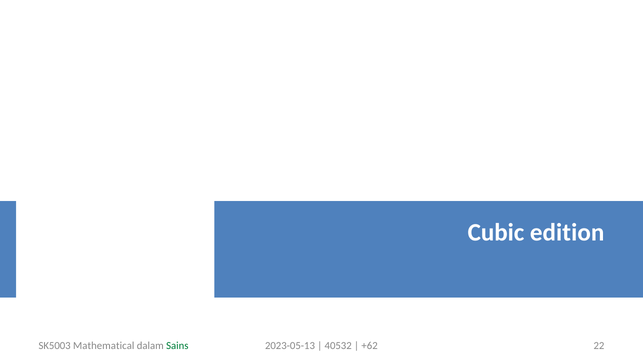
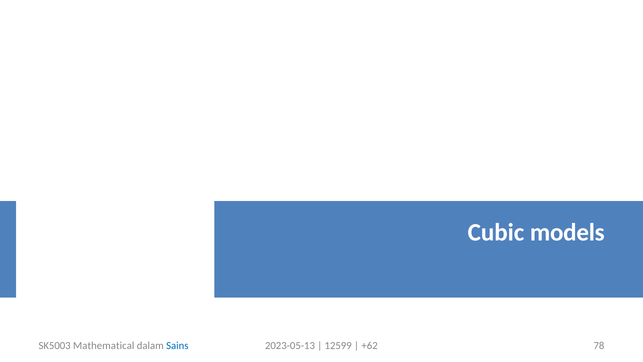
edition: edition -> models
Sains colour: green -> blue
40532: 40532 -> 12599
22: 22 -> 78
